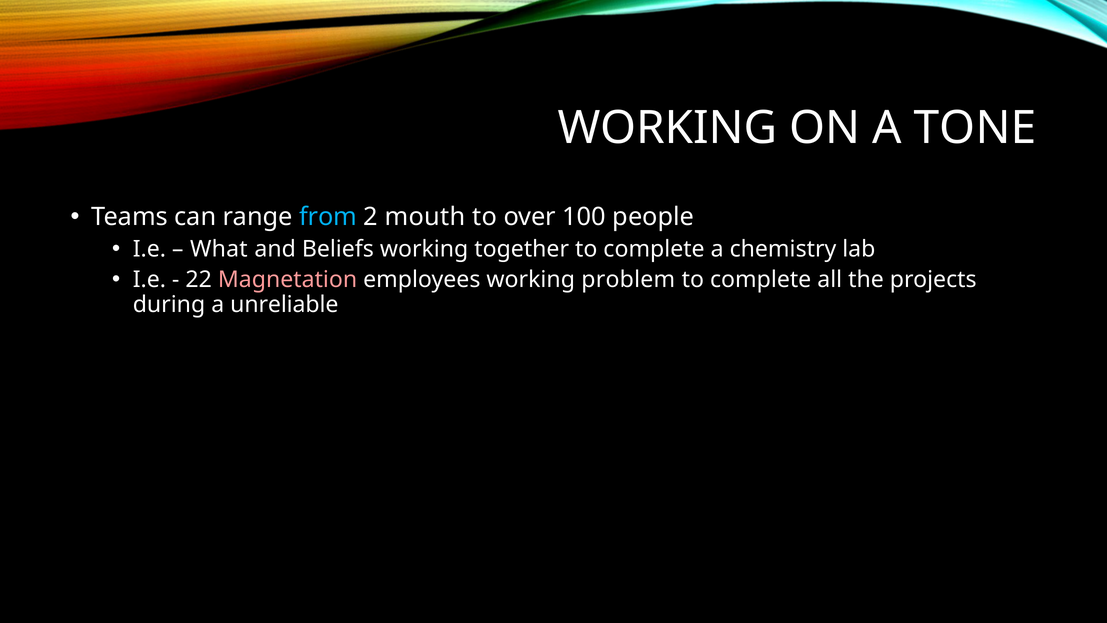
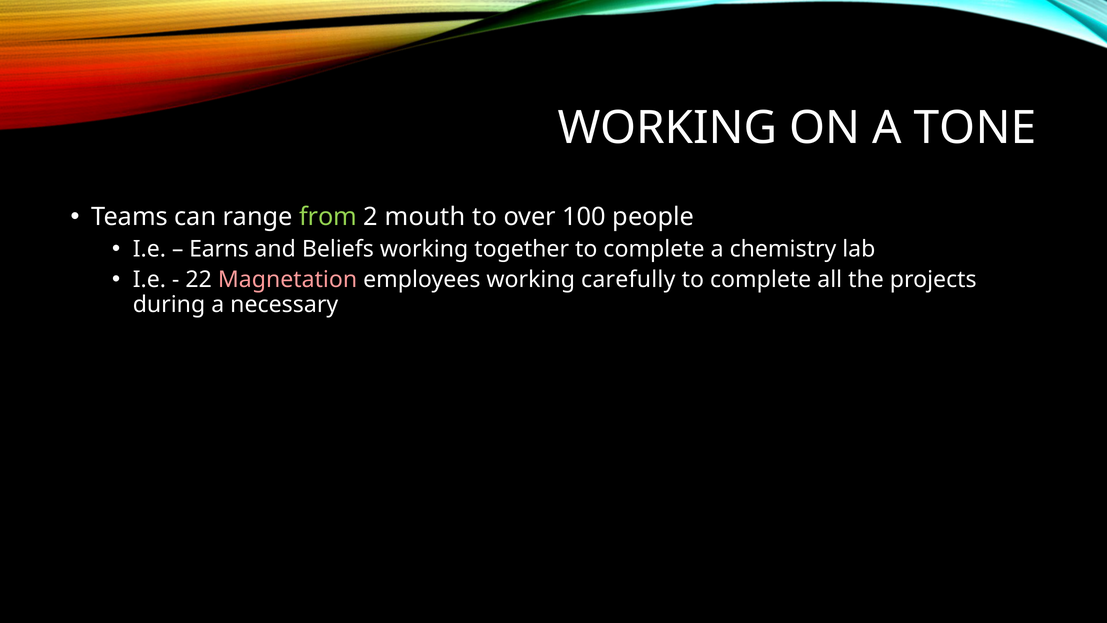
from colour: light blue -> light green
What: What -> Earns
problem: problem -> carefully
unreliable: unreliable -> necessary
